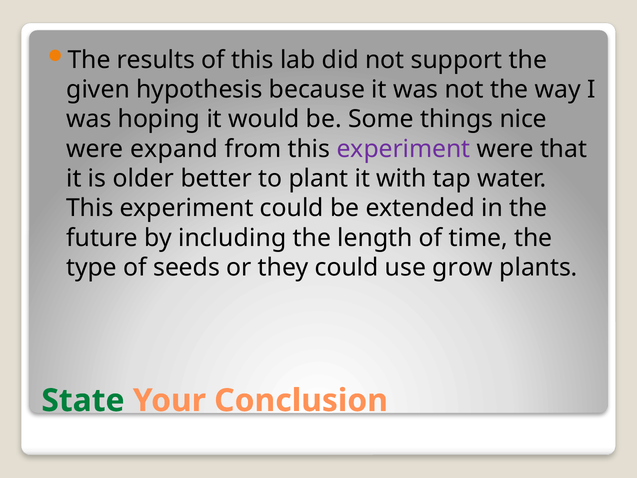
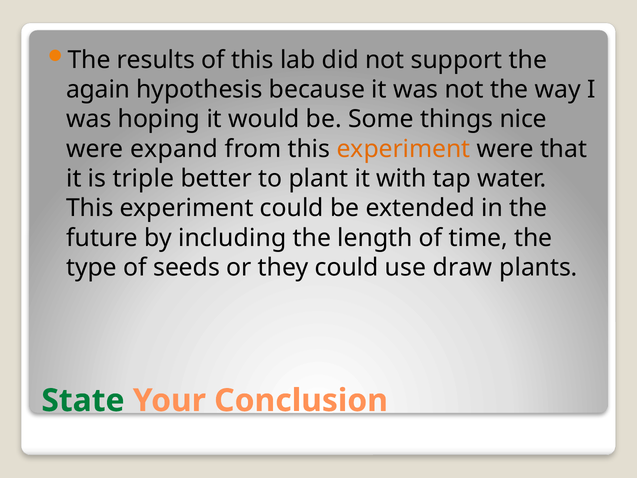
given: given -> again
experiment at (403, 149) colour: purple -> orange
older: older -> triple
grow: grow -> draw
